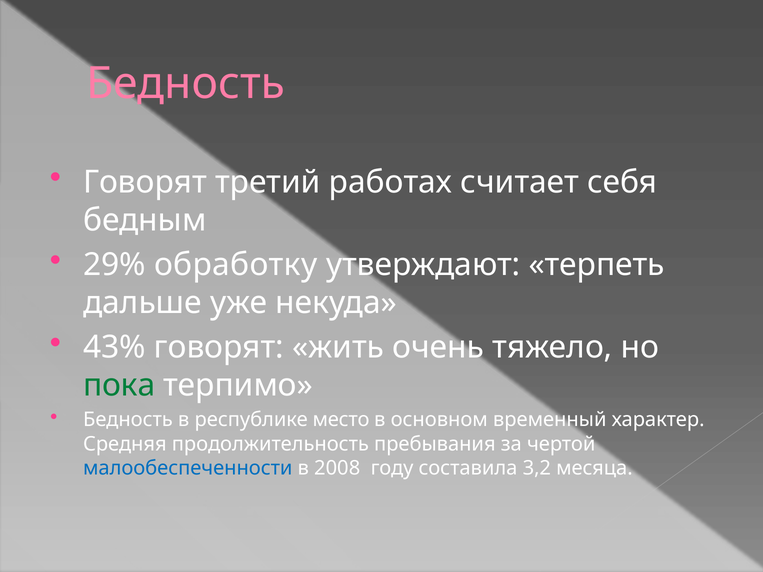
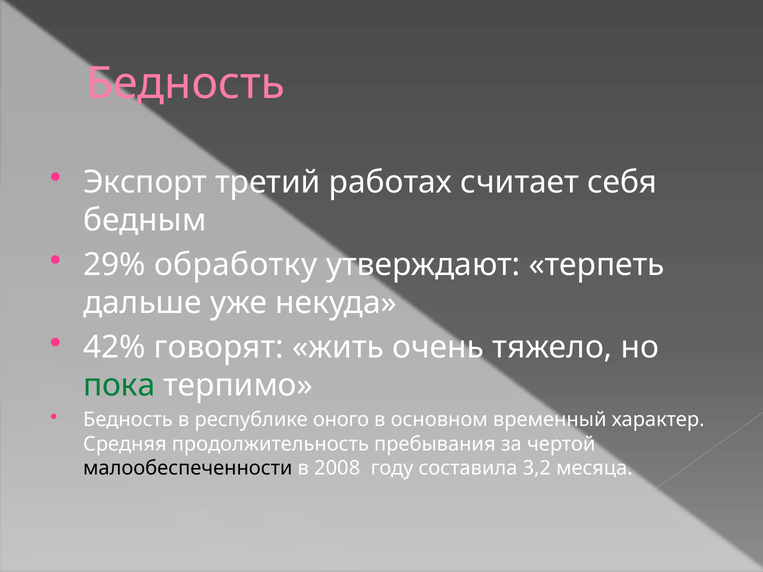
Говорят at (145, 182): Говорят -> Экспорт
43%: 43% -> 42%
место: место -> оного
малообеспеченности colour: blue -> black
